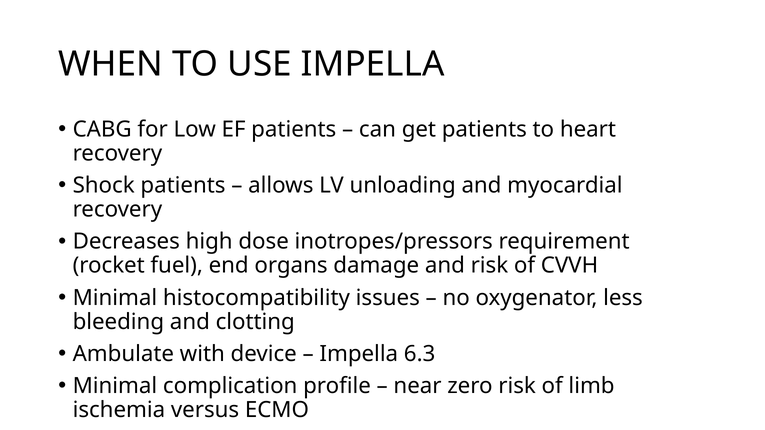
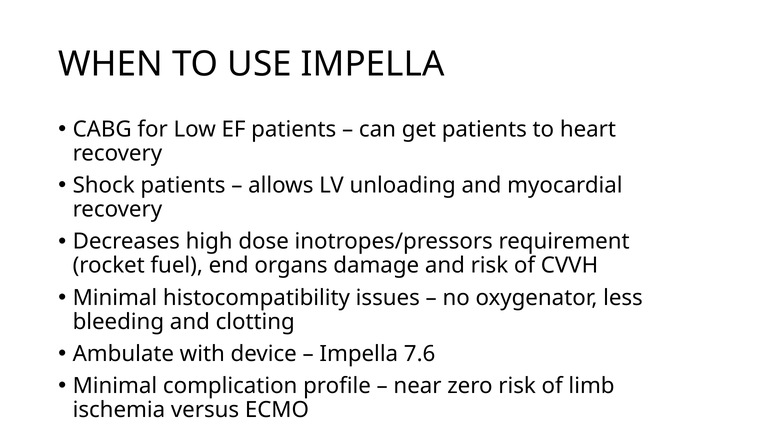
6.3: 6.3 -> 7.6
